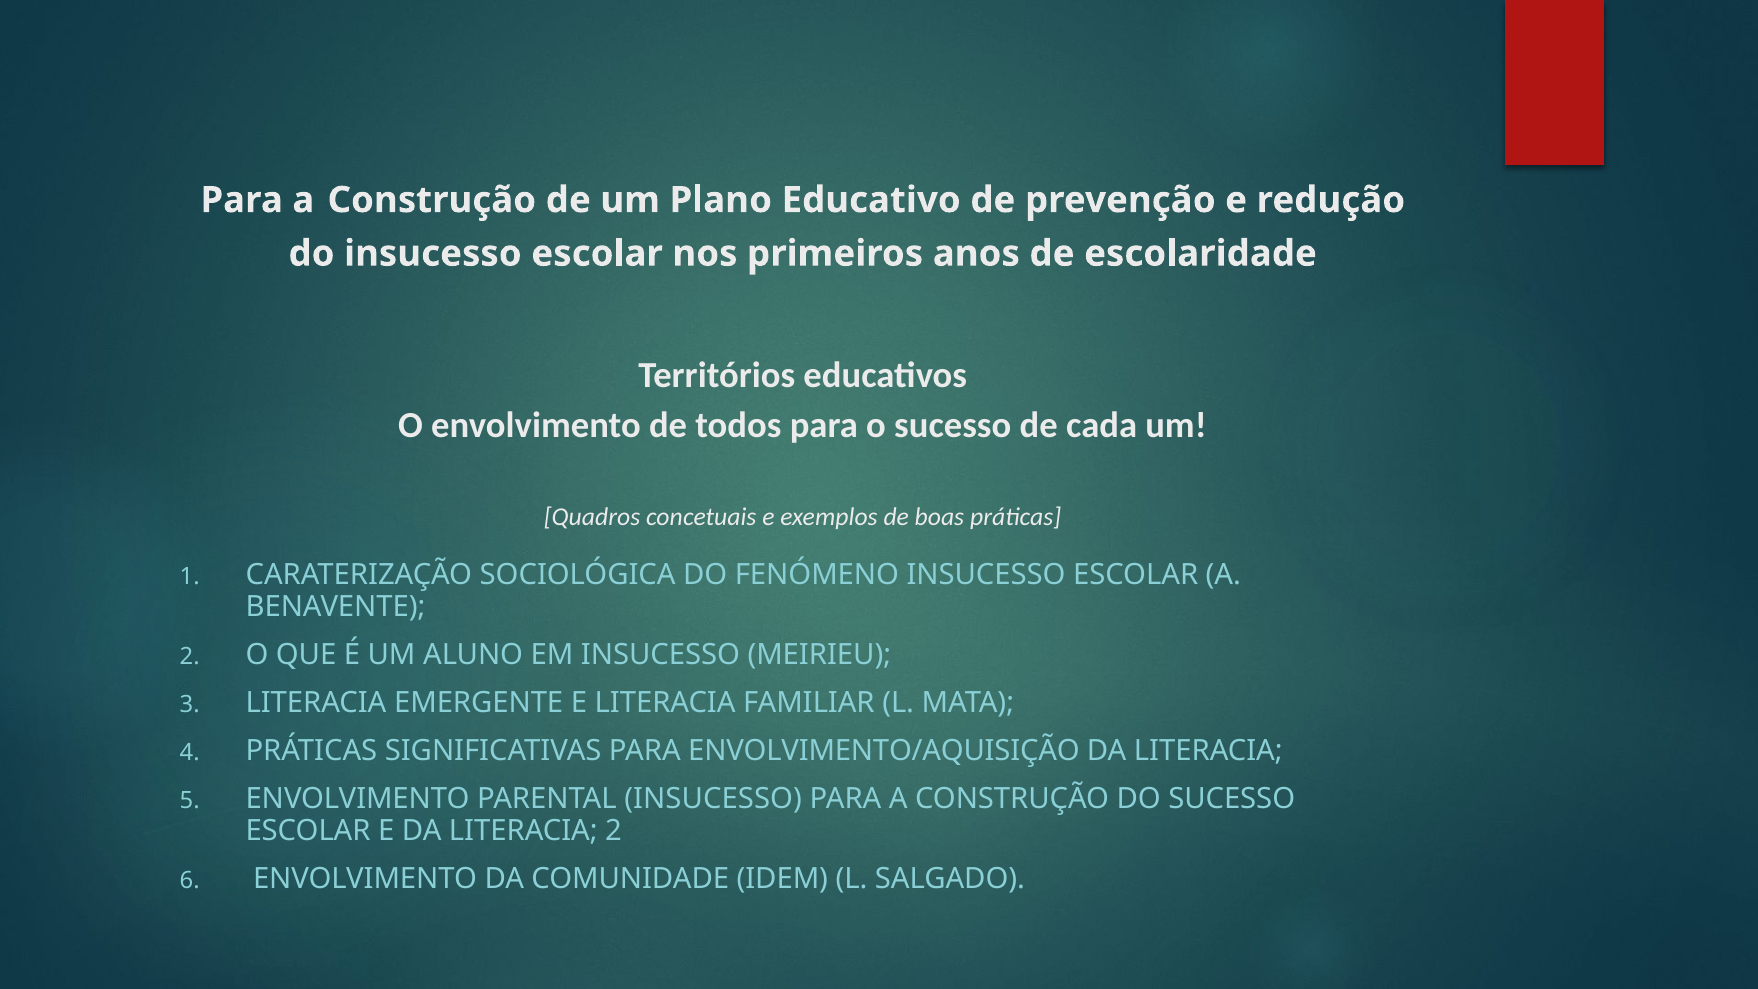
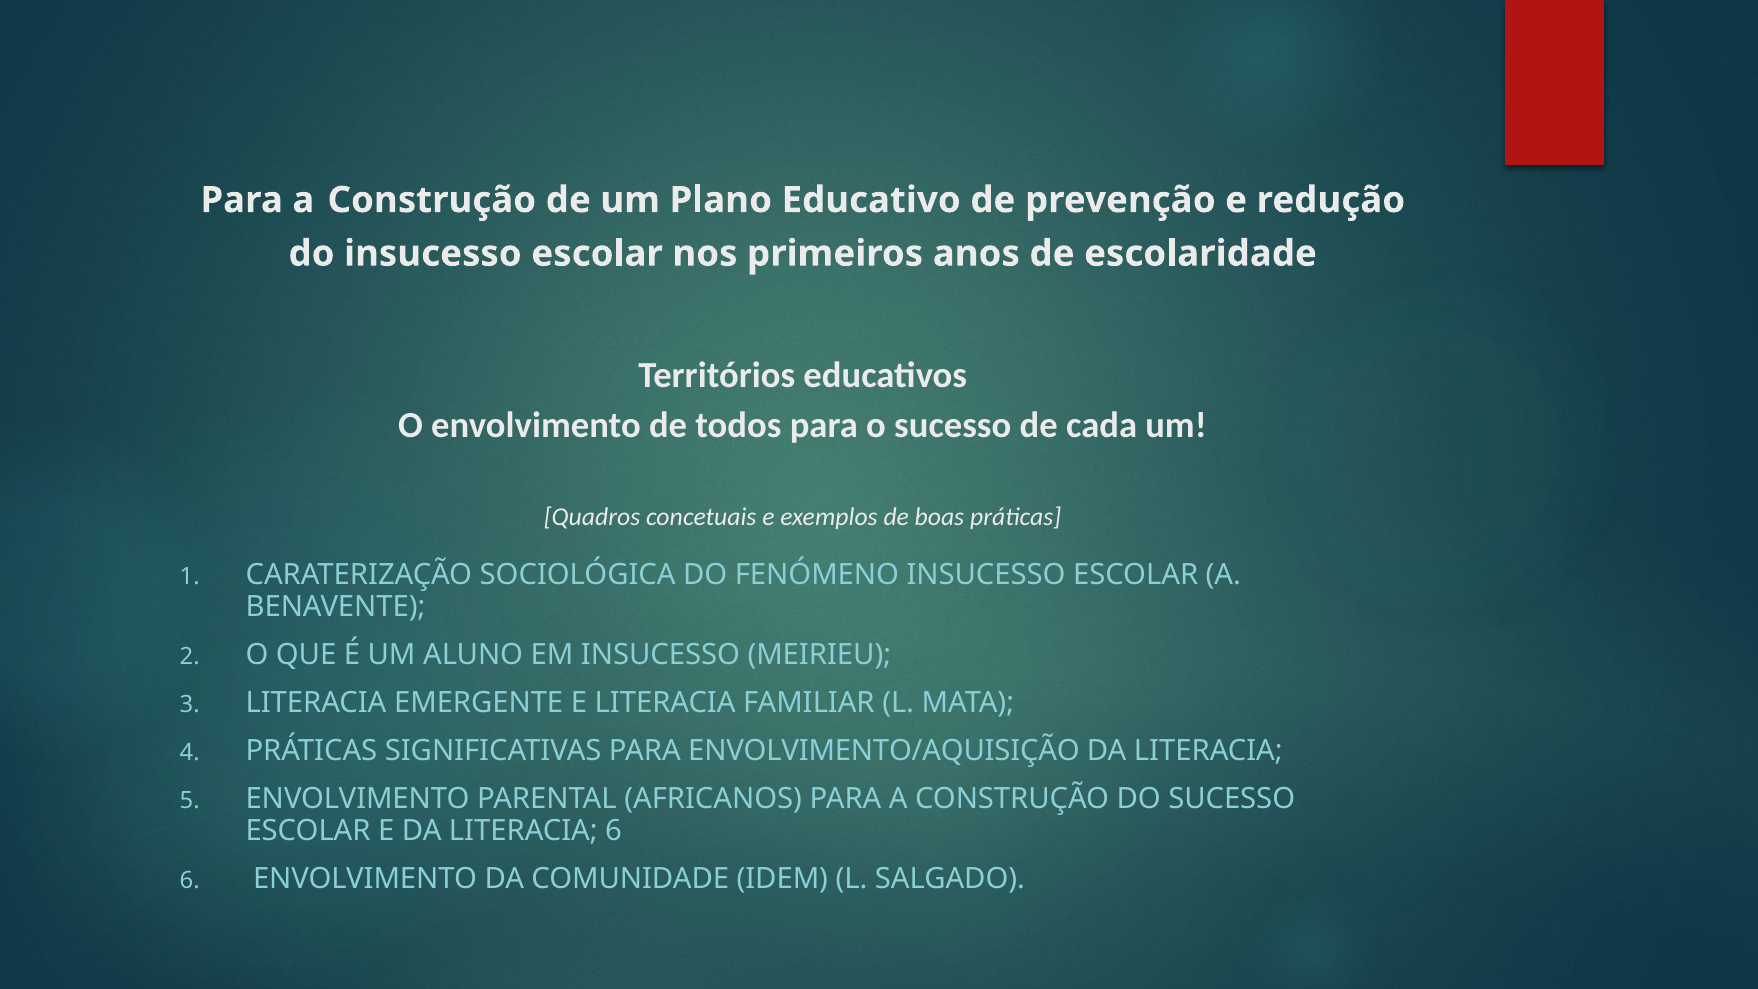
PARENTAL INSUCESSO: INSUCESSO -> AFRICANOS
LITERACIA 2: 2 -> 6
